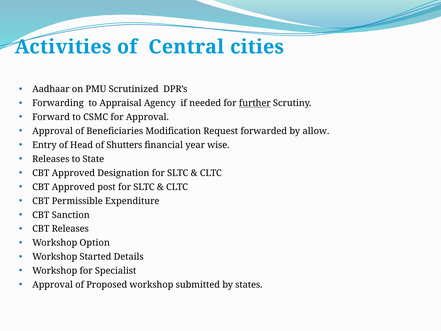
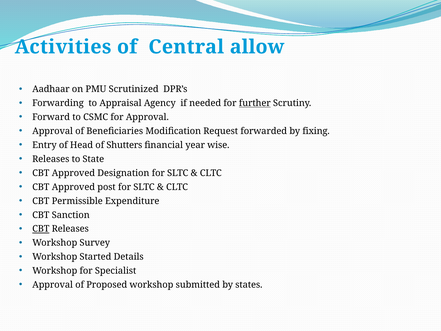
cities: cities -> allow
allow: allow -> fixing
CBT at (41, 229) underline: none -> present
Option: Option -> Survey
